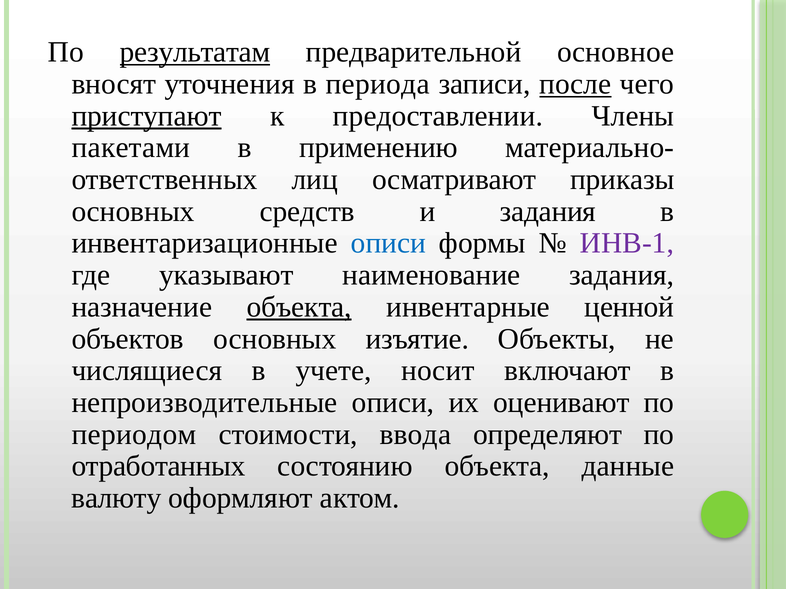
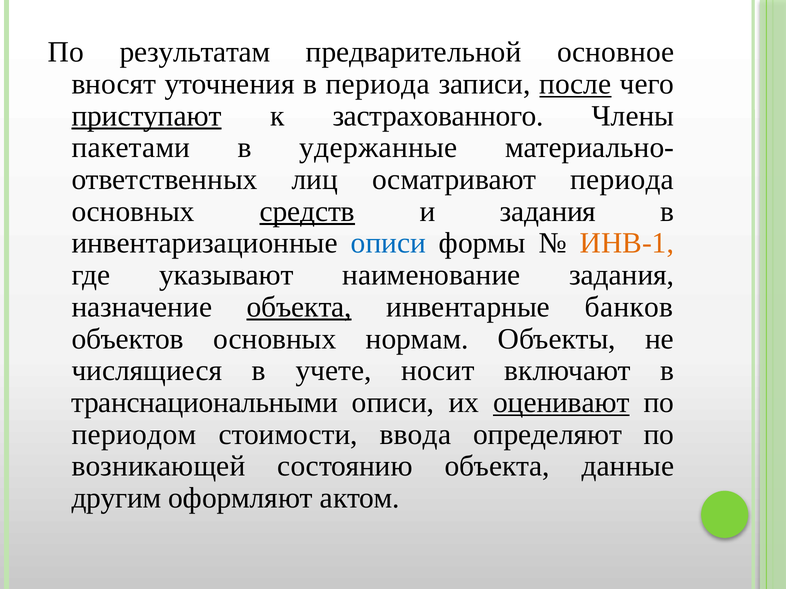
результатам underline: present -> none
предоставлении: предоставлении -> застрахованного
применению: применению -> удержанные
осматривают приказы: приказы -> периода
средств underline: none -> present
ИНВ-1 colour: purple -> orange
ценной: ценной -> банков
изъятие: изъятие -> нормам
непроизводительные: непроизводительные -> транснациональными
оценивают underline: none -> present
отработанных: отработанных -> возникающей
валюту: валюту -> другим
